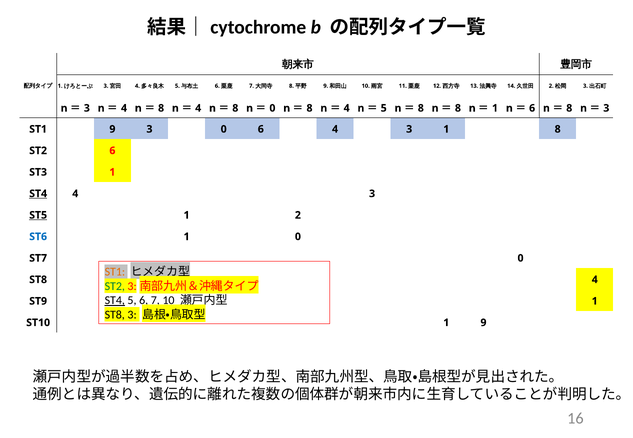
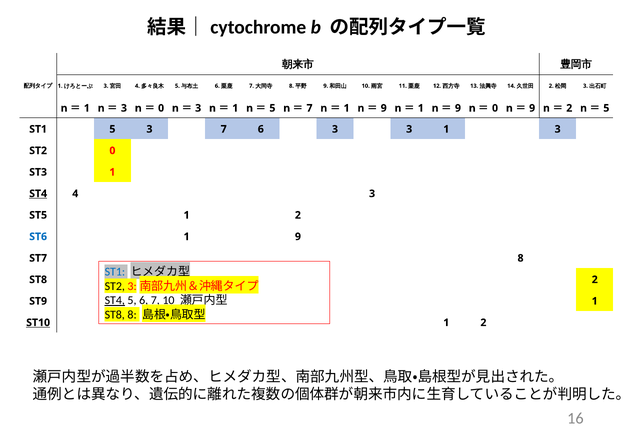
3 at (87, 108): 3 -> 1
4 at (124, 108): 4 -> 3
8 at (161, 108): 8 -> 0
4 at (198, 108): 4 -> 3
8 at (235, 108): 8 -> 1
0 at (272, 108): 0 -> 5
8 at (310, 108): 8 -> 7
4 at (347, 108): 4 -> 1
5 at (384, 108): 5 -> 9
8 at (421, 108): 8 -> 1
8 at (458, 108): 8 -> 9
1 at (495, 108): 1 -> 0
6 at (532, 108): 6 -> 9
8 at (569, 108): 8 -> 2
3 at (606, 108): 3 -> 5
ST1 9: 9 -> 5
3 0: 0 -> 7
6 4: 4 -> 3
1 8: 8 -> 3
ST2 6: 6 -> 0
ST5 underline: present -> none
1 0: 0 -> 9
ST7 0: 0 -> 8
ST1 at (115, 272) colour: orange -> blue
ST8 4: 4 -> 2
ST2 at (115, 286) colour: green -> black
ST8 3: 3 -> 8
ST10 underline: none -> present
9 at (483, 323): 9 -> 2
